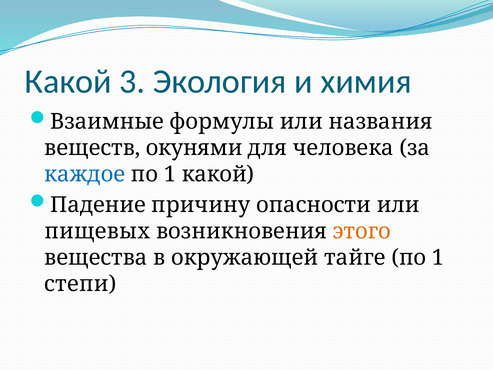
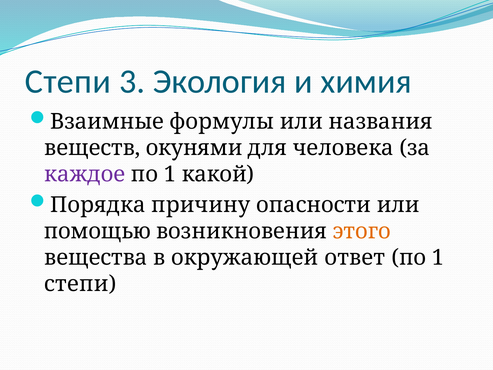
Какой at (68, 81): Какой -> Степи
каждое colour: blue -> purple
Падение: Падение -> Порядка
пищевых: пищевых -> помощью
тайге: тайге -> ответ
